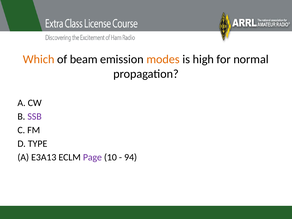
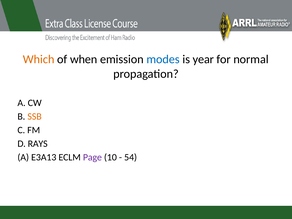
beam: beam -> when
modes colour: orange -> blue
high: high -> year
SSB colour: purple -> orange
TYPE: TYPE -> RAYS
94: 94 -> 54
